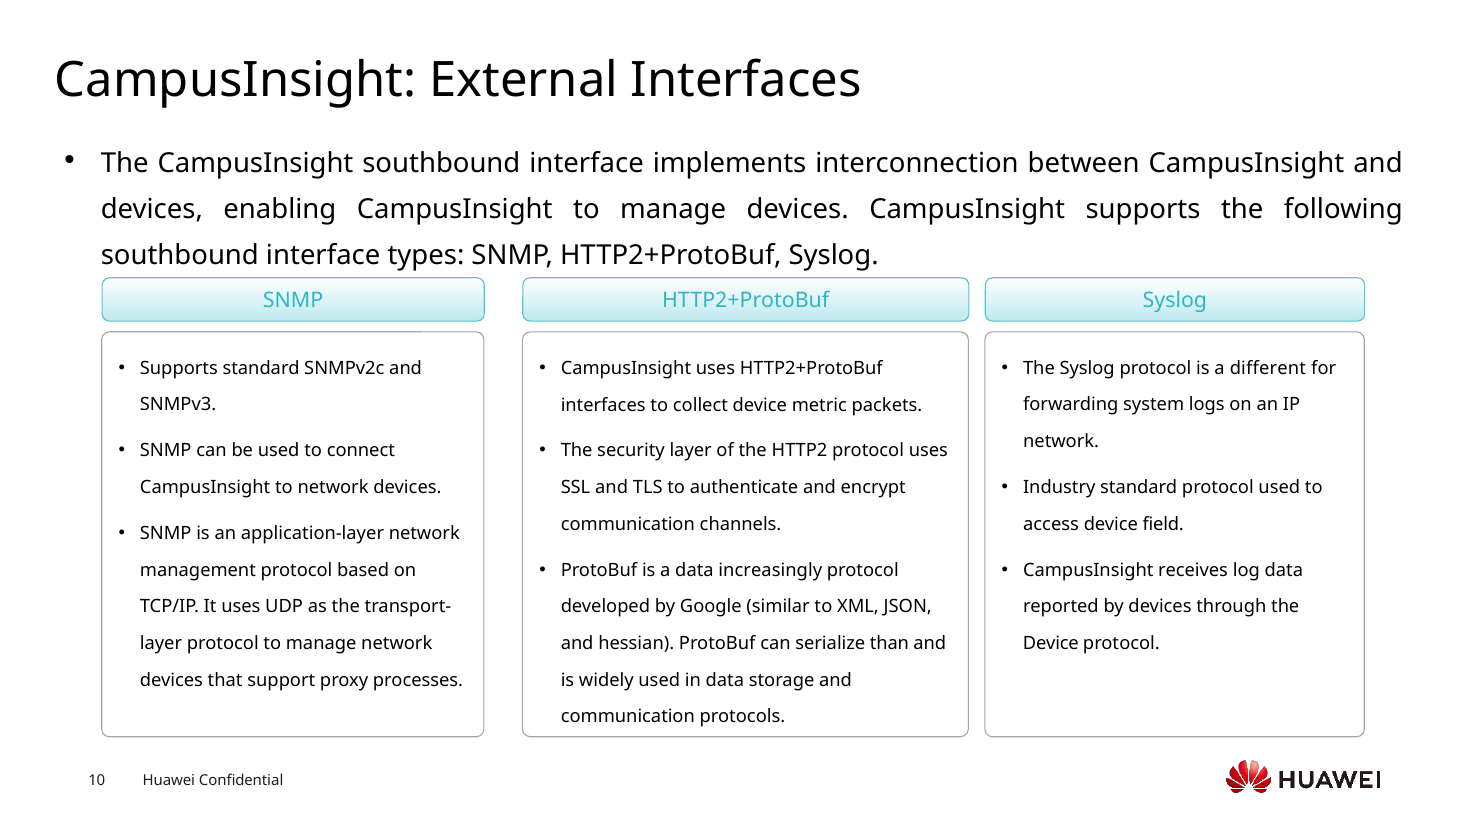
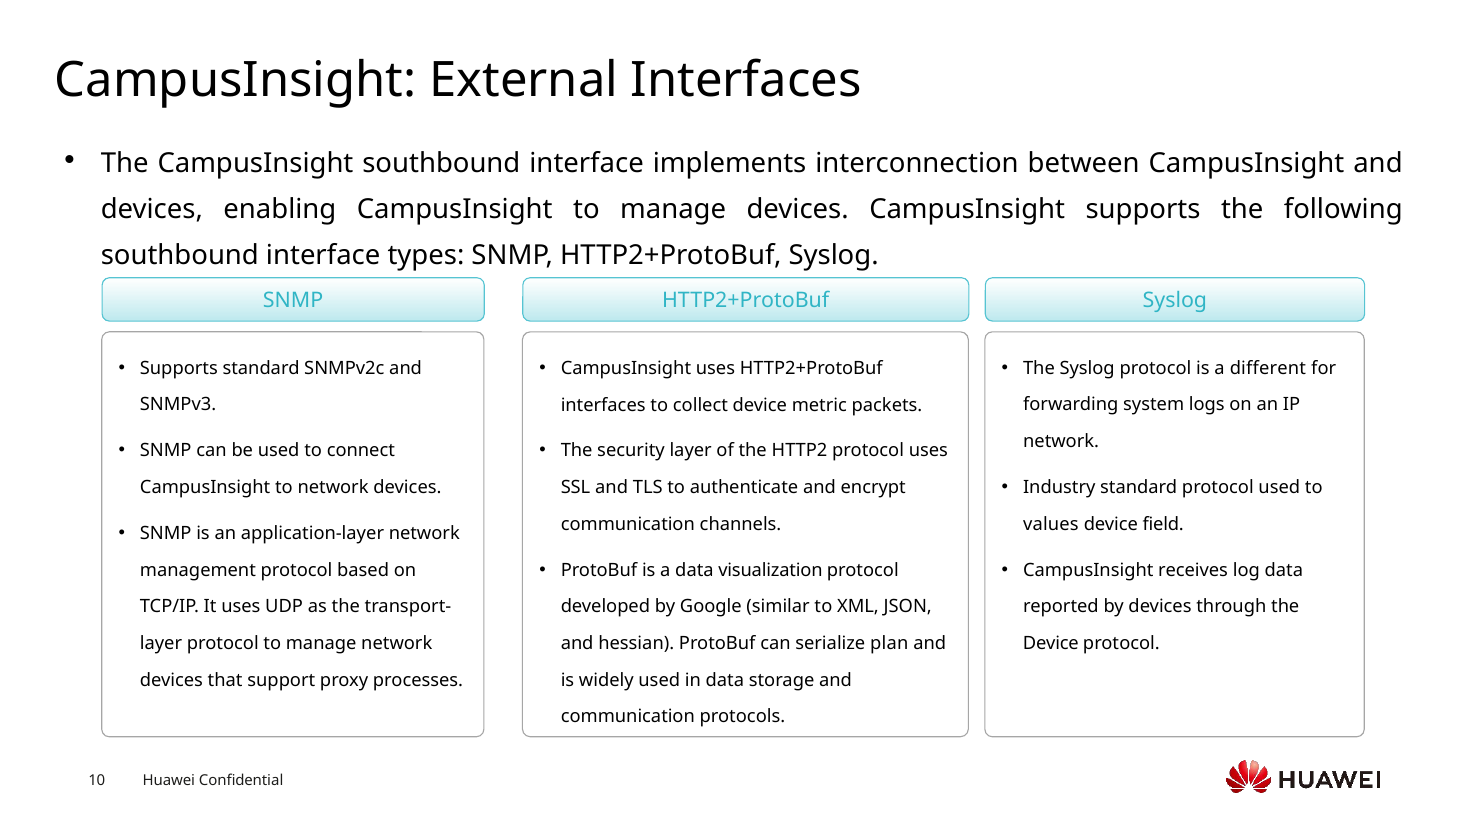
access: access -> values
increasingly: increasingly -> visualization
than: than -> plan
